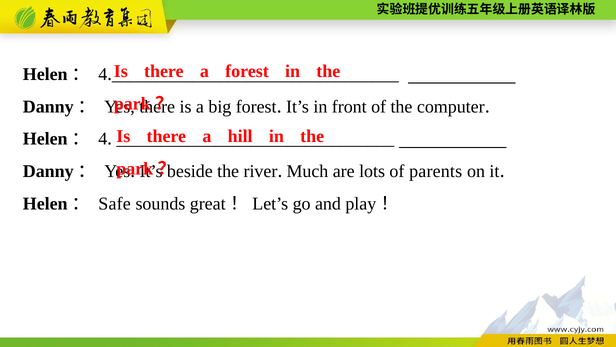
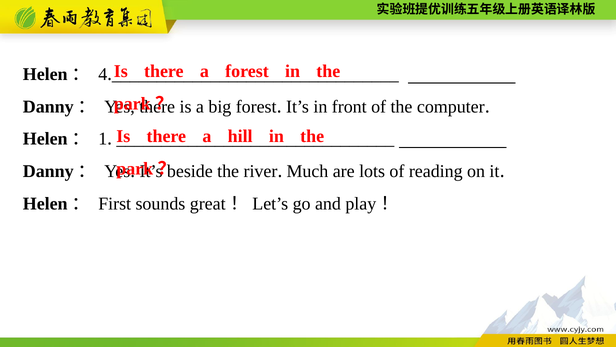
4 at (103, 139): 4 -> 1
parents: parents -> reading
Safe: Safe -> First
